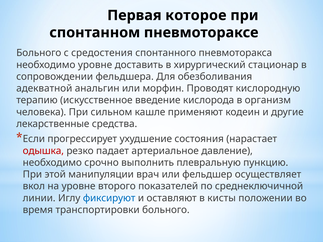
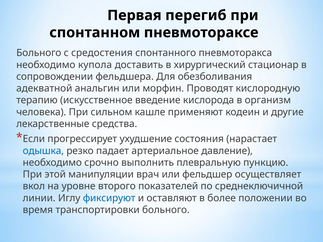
которое: которое -> перегиб
необходимо уровне: уровне -> купола
одышка colour: red -> blue
кисты: кисты -> более
